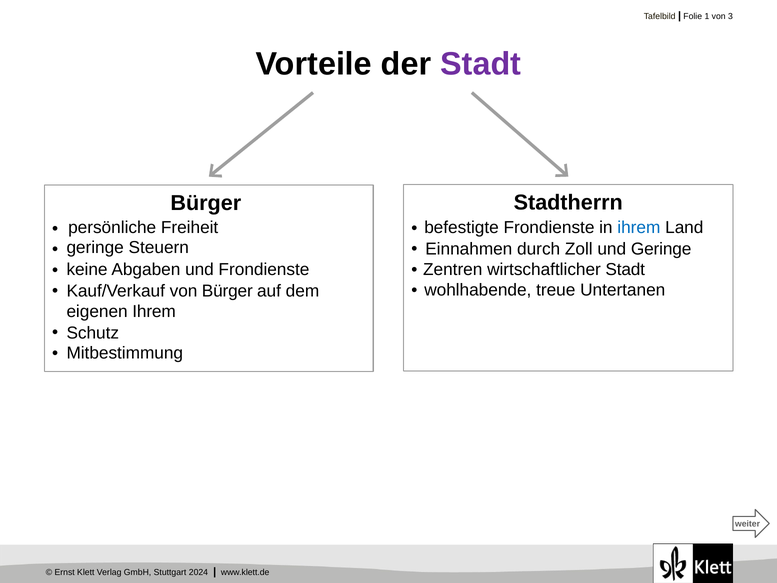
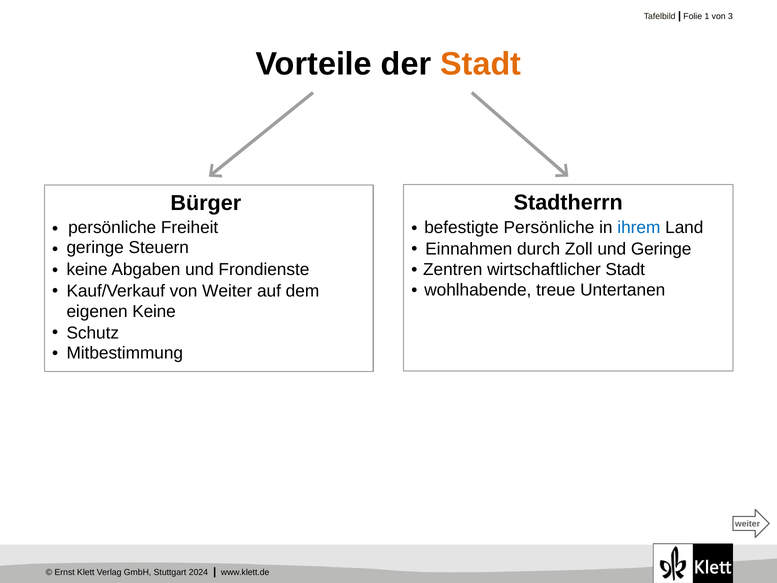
Stadt at (481, 64) colour: purple -> orange
befestigte Frondienste: Frondienste -> Persönliche
von Bürger: Bürger -> Weiter
eigenen Ihrem: Ihrem -> Keine
